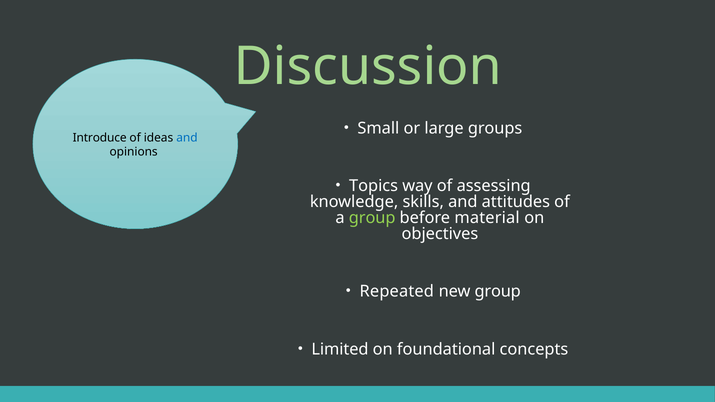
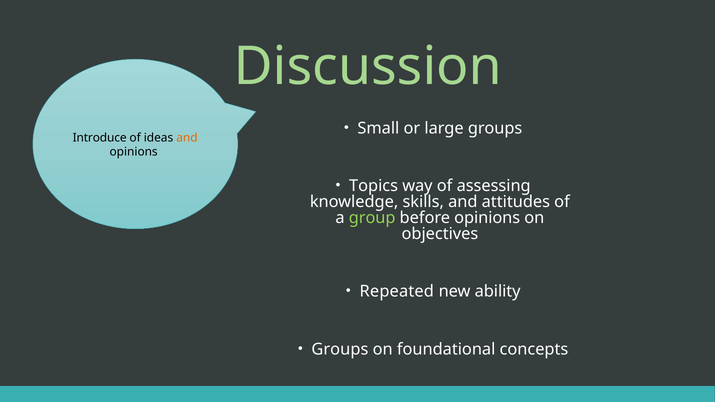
and at (187, 138) colour: blue -> orange
before material: material -> opinions
new group: group -> ability
Limited at (340, 349): Limited -> Groups
